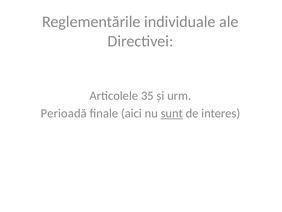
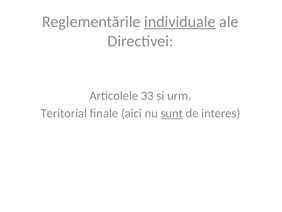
individuale underline: none -> present
35: 35 -> 33
Perioadă: Perioadă -> Teritorial
